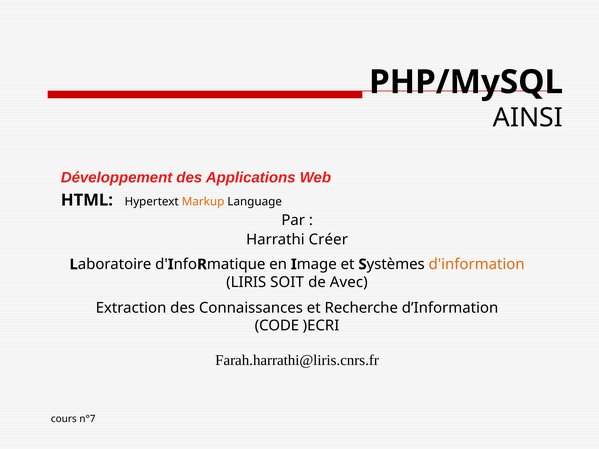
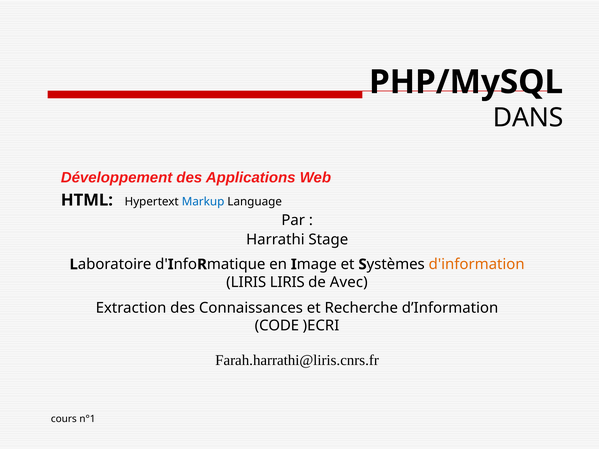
AINSI: AINSI -> DANS
Markup colour: orange -> blue
Créer: Créer -> Stage
LIRIS SOIT: SOIT -> LIRIS
n°7: n°7 -> n°1
